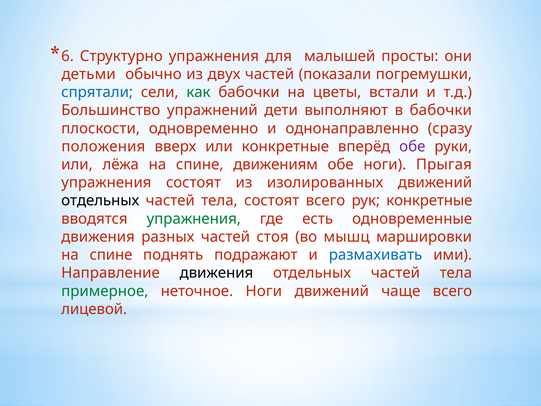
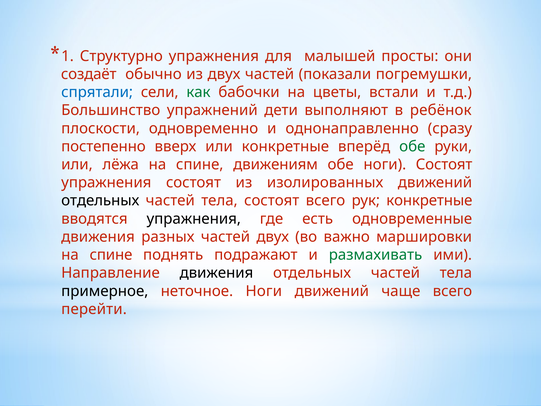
6: 6 -> 1
детьми: детьми -> создаёт
в бабочки: бабочки -> ребёнок
положения: положения -> постепенно
обе at (412, 146) colour: purple -> green
ноги Прыгая: Прыгая -> Состоят
упражнения at (194, 219) colour: green -> black
частей стоя: стоя -> двух
мышц: мышц -> важно
размахивать colour: blue -> green
примерное colour: green -> black
лицевой: лицевой -> перейти
